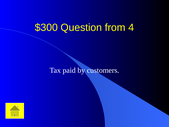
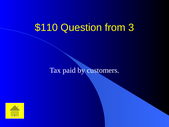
$300: $300 -> $110
4: 4 -> 3
